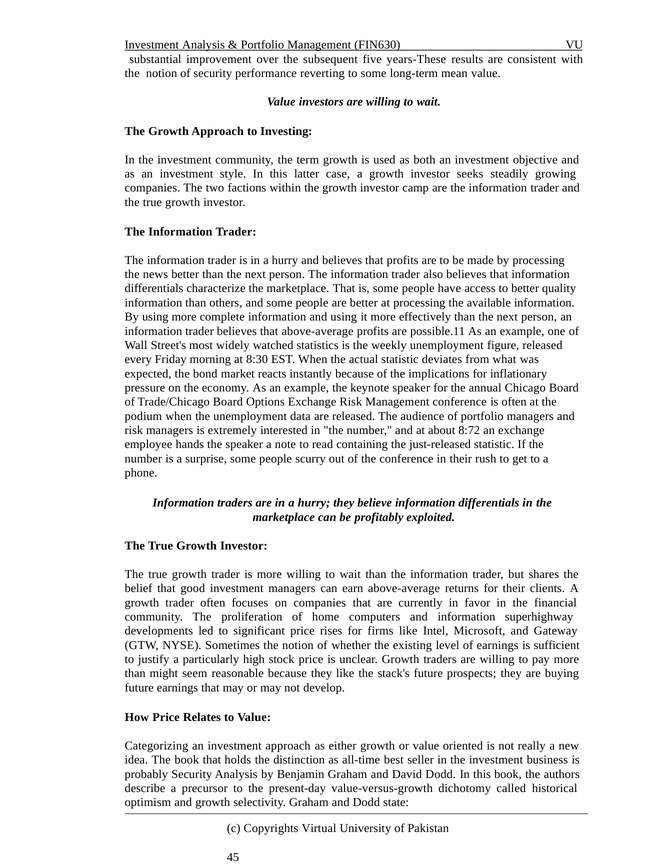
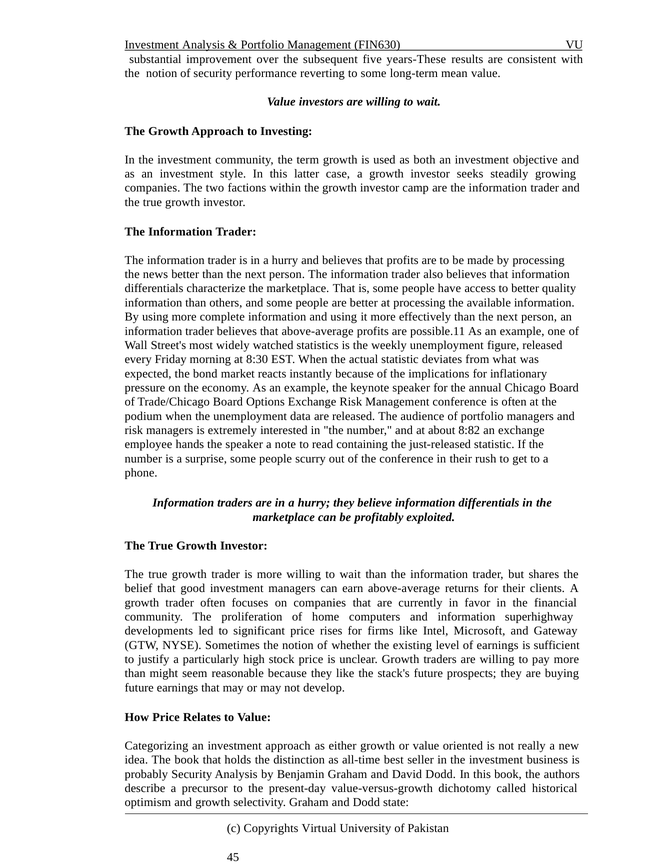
8:72: 8:72 -> 8:82
